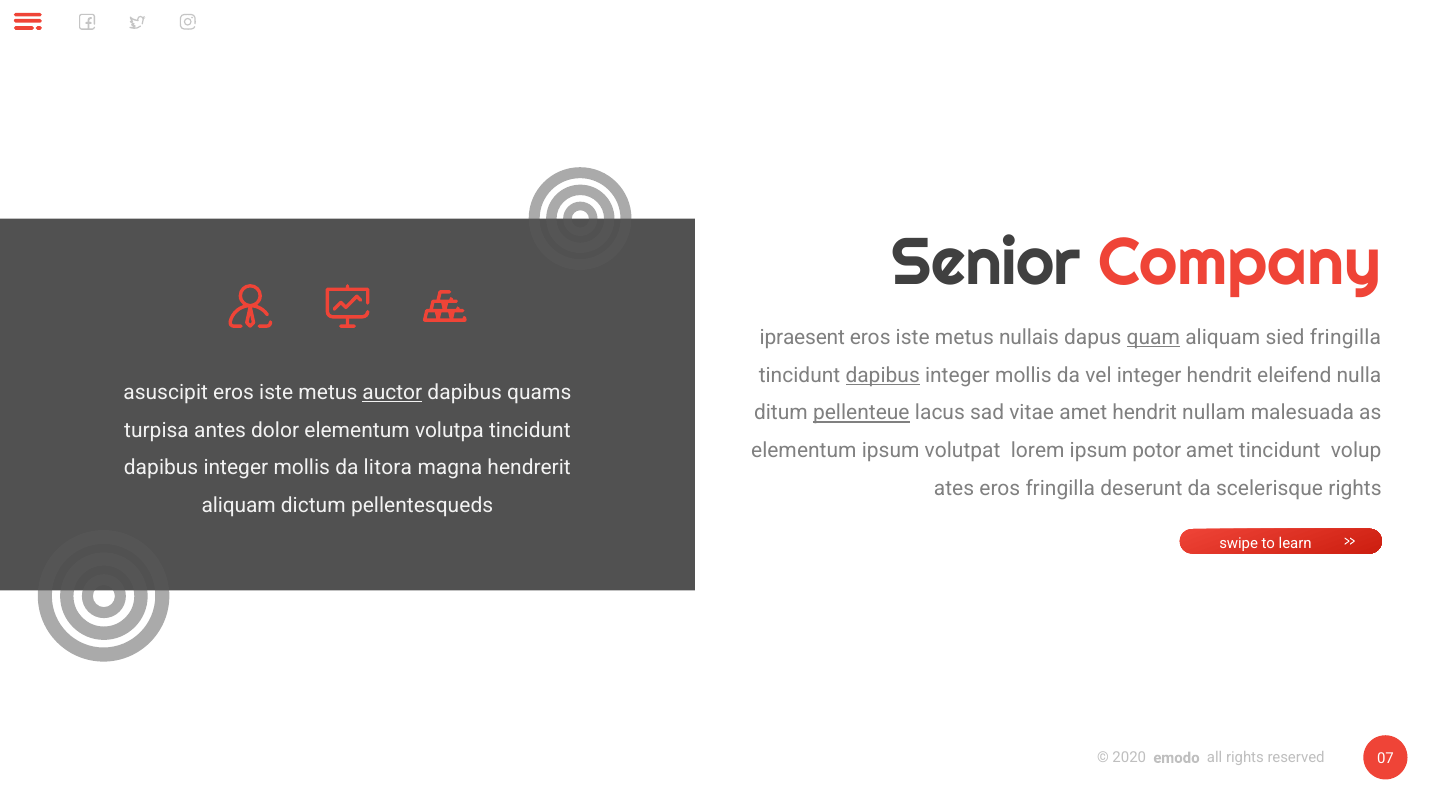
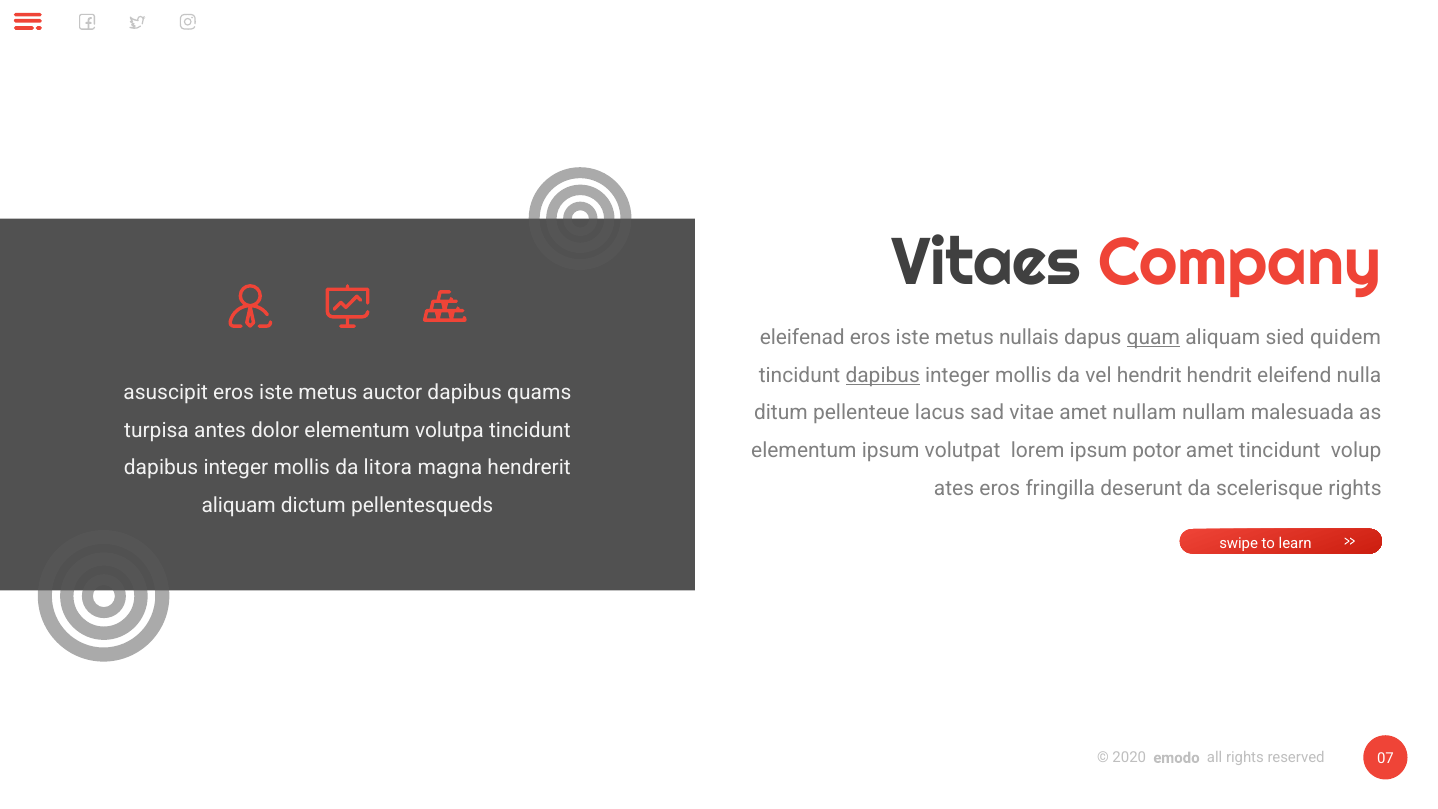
Senior: Senior -> Vitaes
ipraesent: ipraesent -> eleifenad
sied fringilla: fringilla -> quidem
vel integer: integer -> hendrit
auctor underline: present -> none
pellenteue underline: present -> none
amet hendrit: hendrit -> nullam
